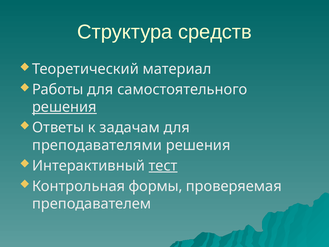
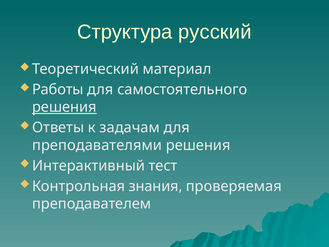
средств: средств -> русский
тест underline: present -> none
формы: формы -> знания
